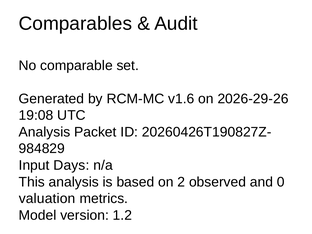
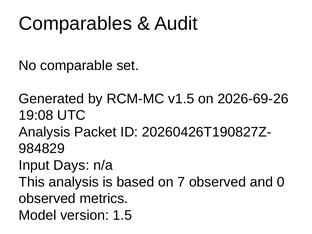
v1.6: v1.6 -> v1.5
2026-29-26: 2026-29-26 -> 2026-69-26
2: 2 -> 7
valuation at (47, 199): valuation -> observed
1.2: 1.2 -> 1.5
